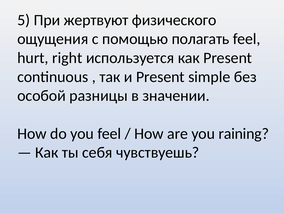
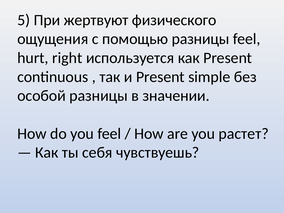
помощью полагать: полагать -> разницы
raining: raining -> растет
